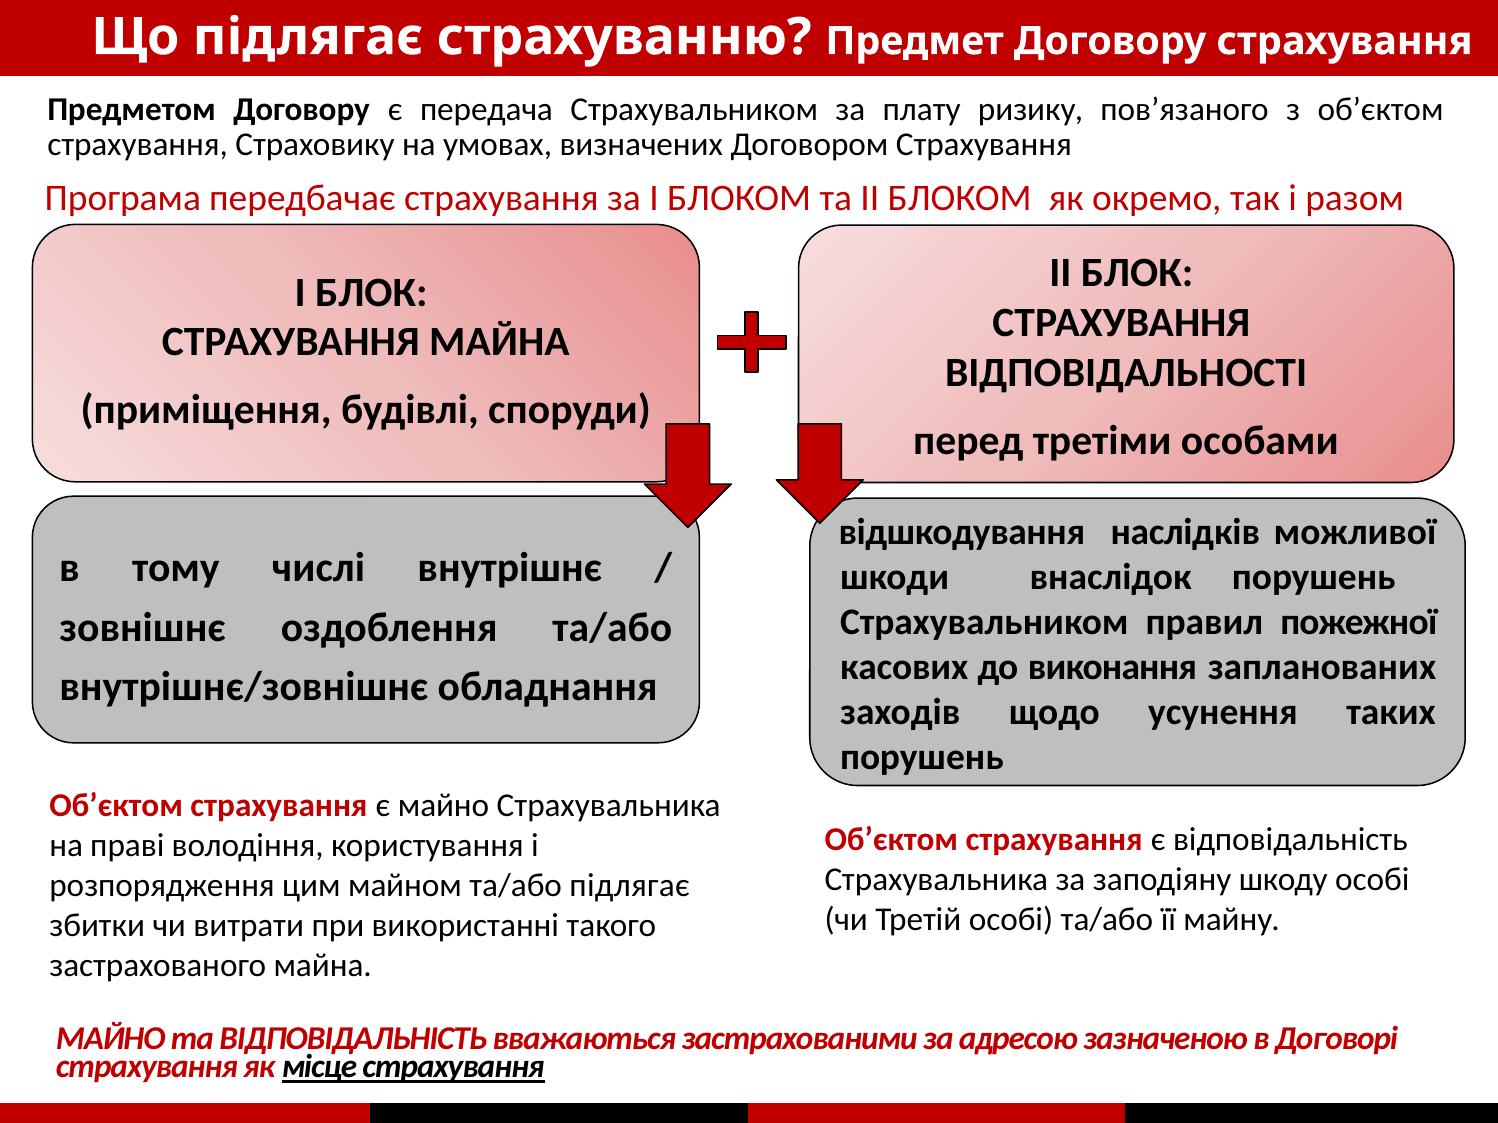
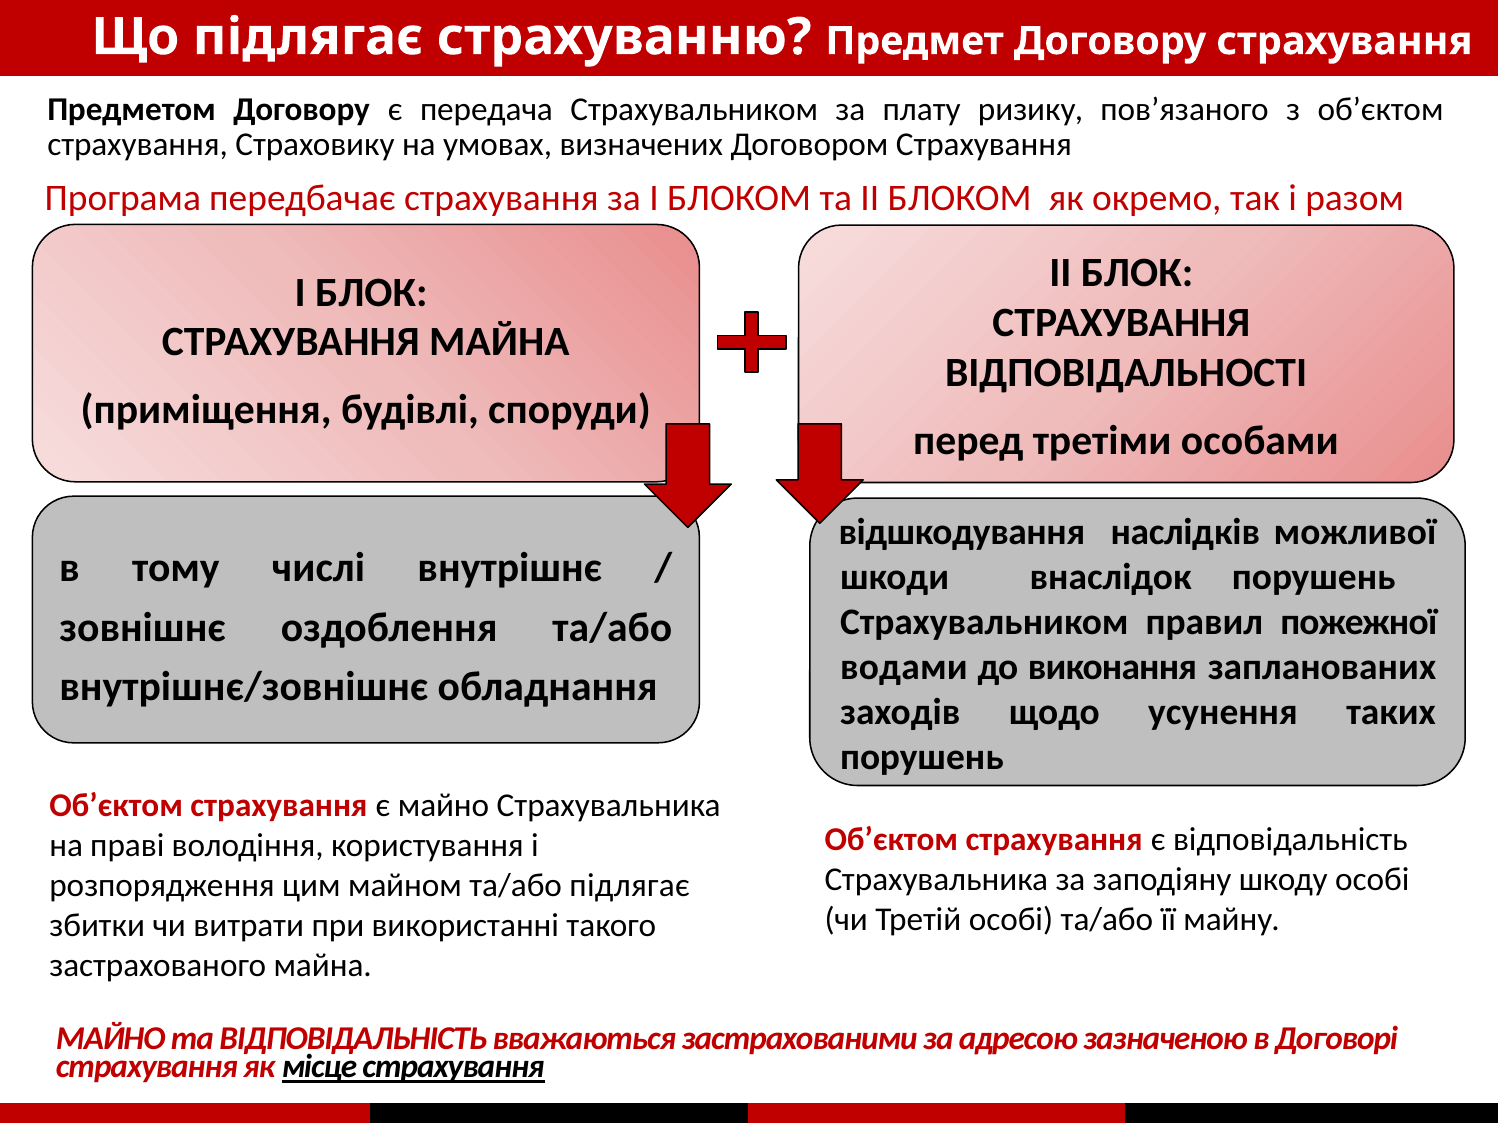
касових: касових -> водами
